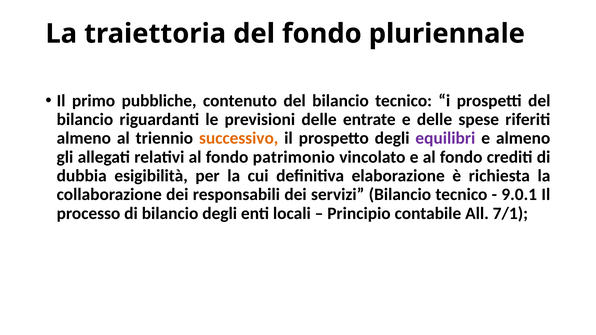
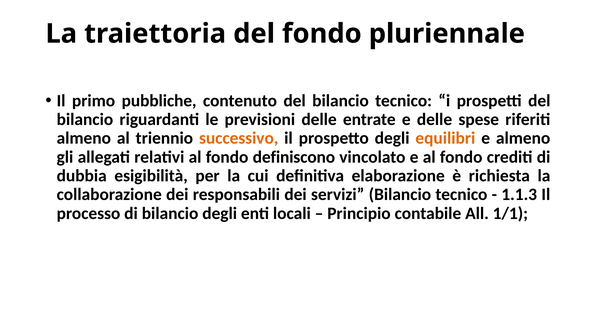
equilibri colour: purple -> orange
patrimonio: patrimonio -> definiscono
9.0.1: 9.0.1 -> 1.1.3
7/1: 7/1 -> 1/1
